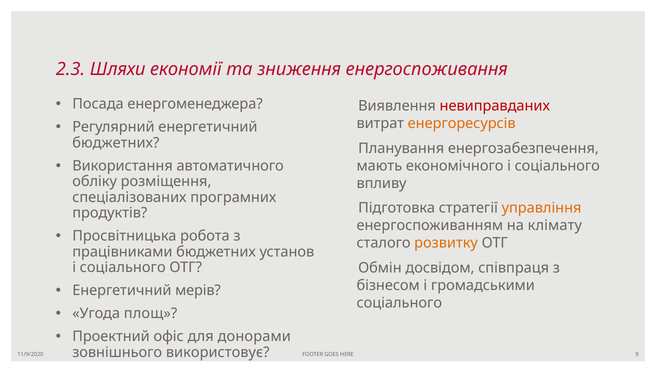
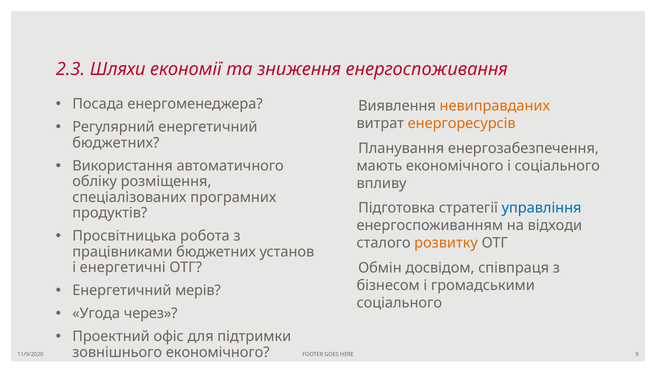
невиправданих colour: red -> orange
управління colour: orange -> blue
клімату: клімату -> відходи
соціального at (123, 268): соціального -> енергетичні
площ: площ -> через
донорами: донорами -> підтримки
зовнішнього використовує: використовує -> економічного
